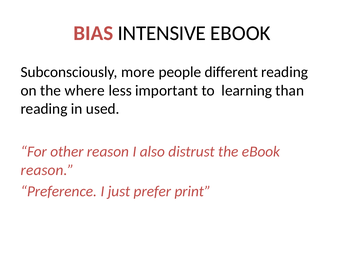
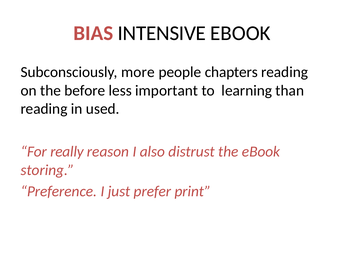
different: different -> chapters
where: where -> before
other: other -> really
reason at (47, 170): reason -> storing
